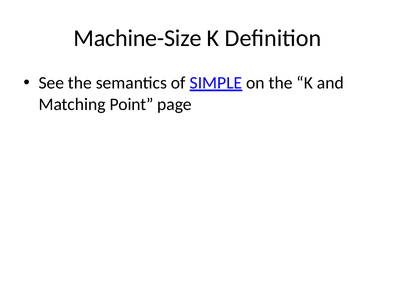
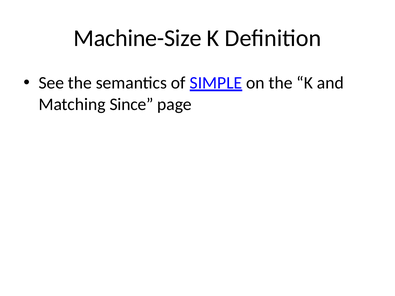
Point: Point -> Since
